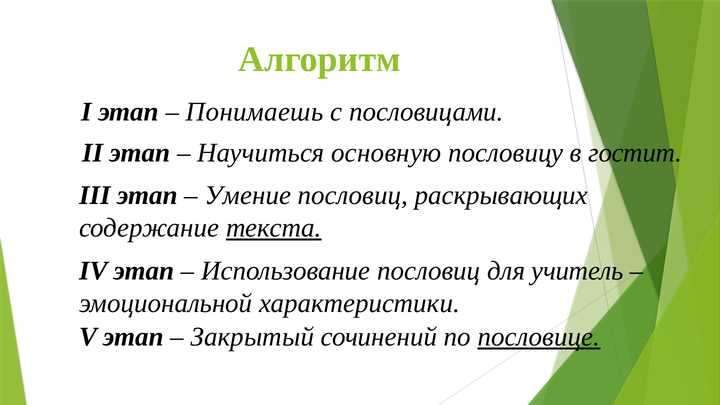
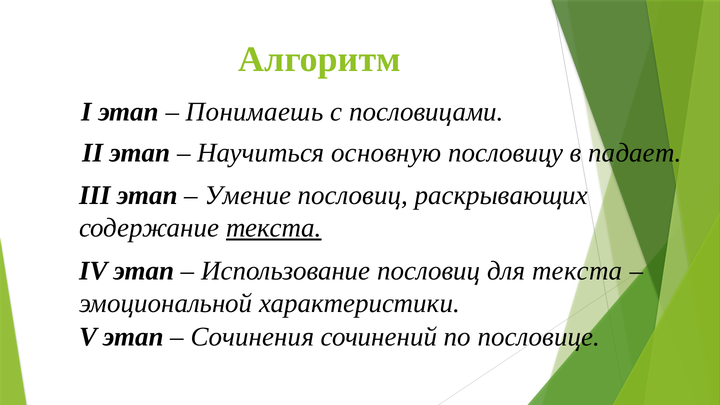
гостит: гостит -> падает
для учитель: учитель -> текста
Закрытый: Закрытый -> Сочинения
пословице underline: present -> none
